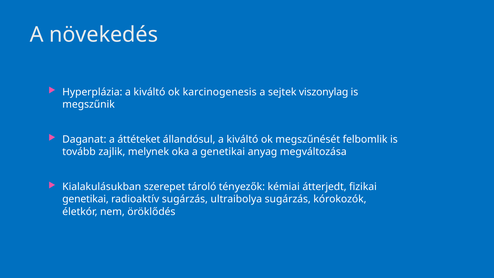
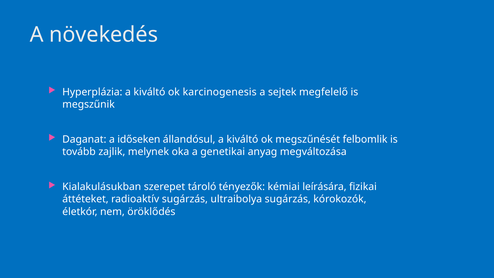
viszonylag: viszonylag -> megfelelő
áttéteket: áttéteket -> időseken
átterjedt: átterjedt -> leírására
genetikai at (85, 199): genetikai -> áttéteket
